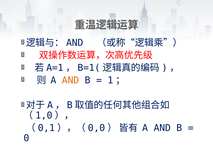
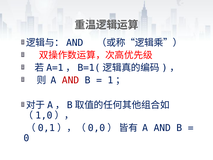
AND at (71, 80) colour: orange -> red
